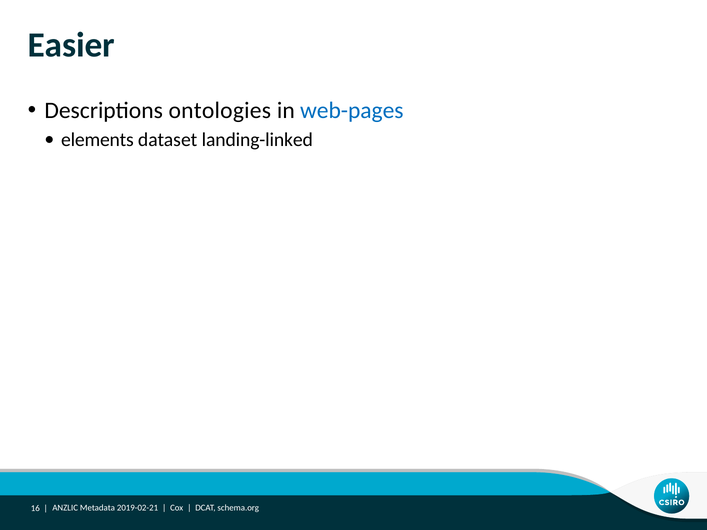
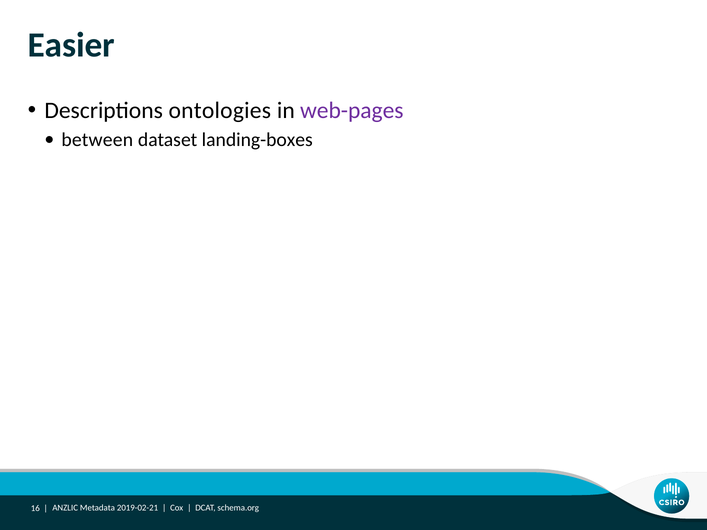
web-pages colour: blue -> purple
elements: elements -> between
landing-linked: landing-linked -> landing-boxes
